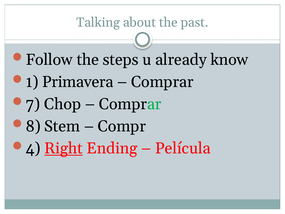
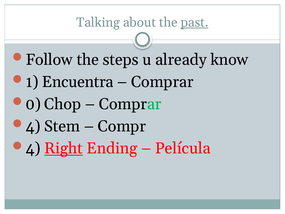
past underline: none -> present
Primavera: Primavera -> Encuentra
7: 7 -> 0
8 at (33, 126): 8 -> 4
